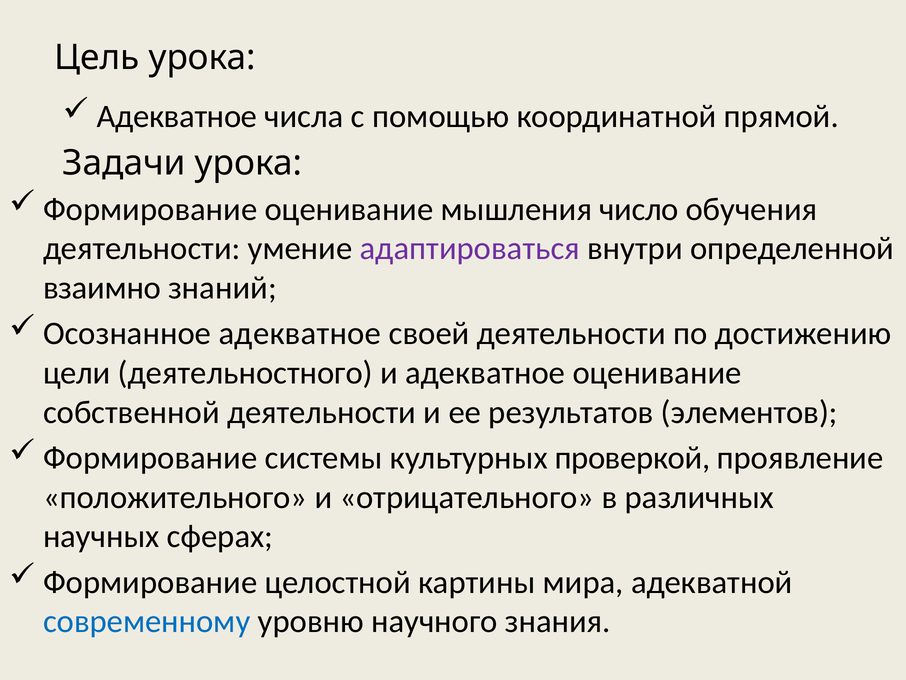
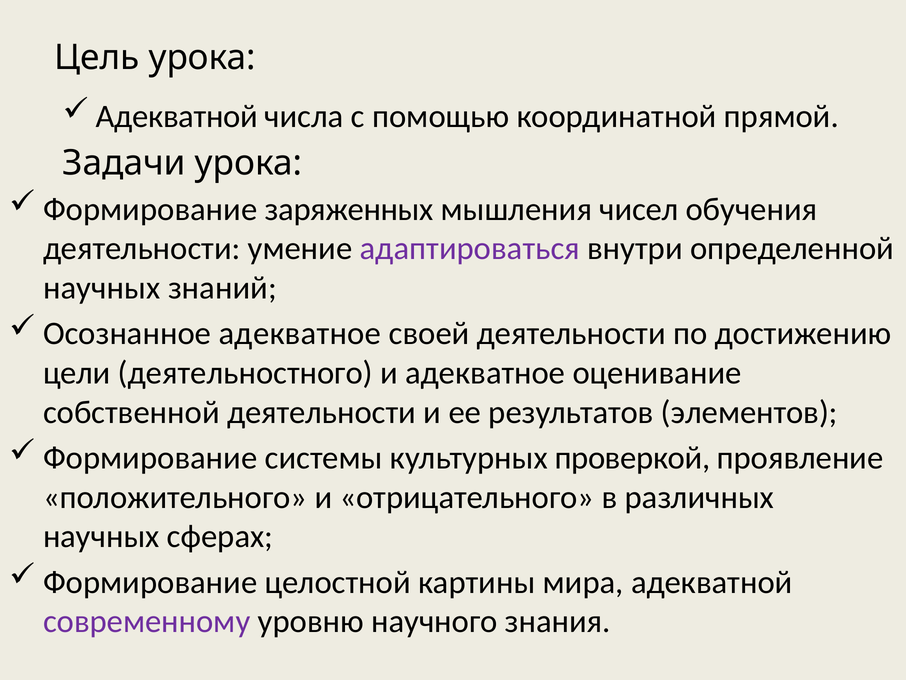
Адекватное at (177, 116): Адекватное -> Адекватной
Формирование оценивание: оценивание -> заряженных
число: число -> чисел
взаимно at (102, 288): взаимно -> научных
современному colour: blue -> purple
